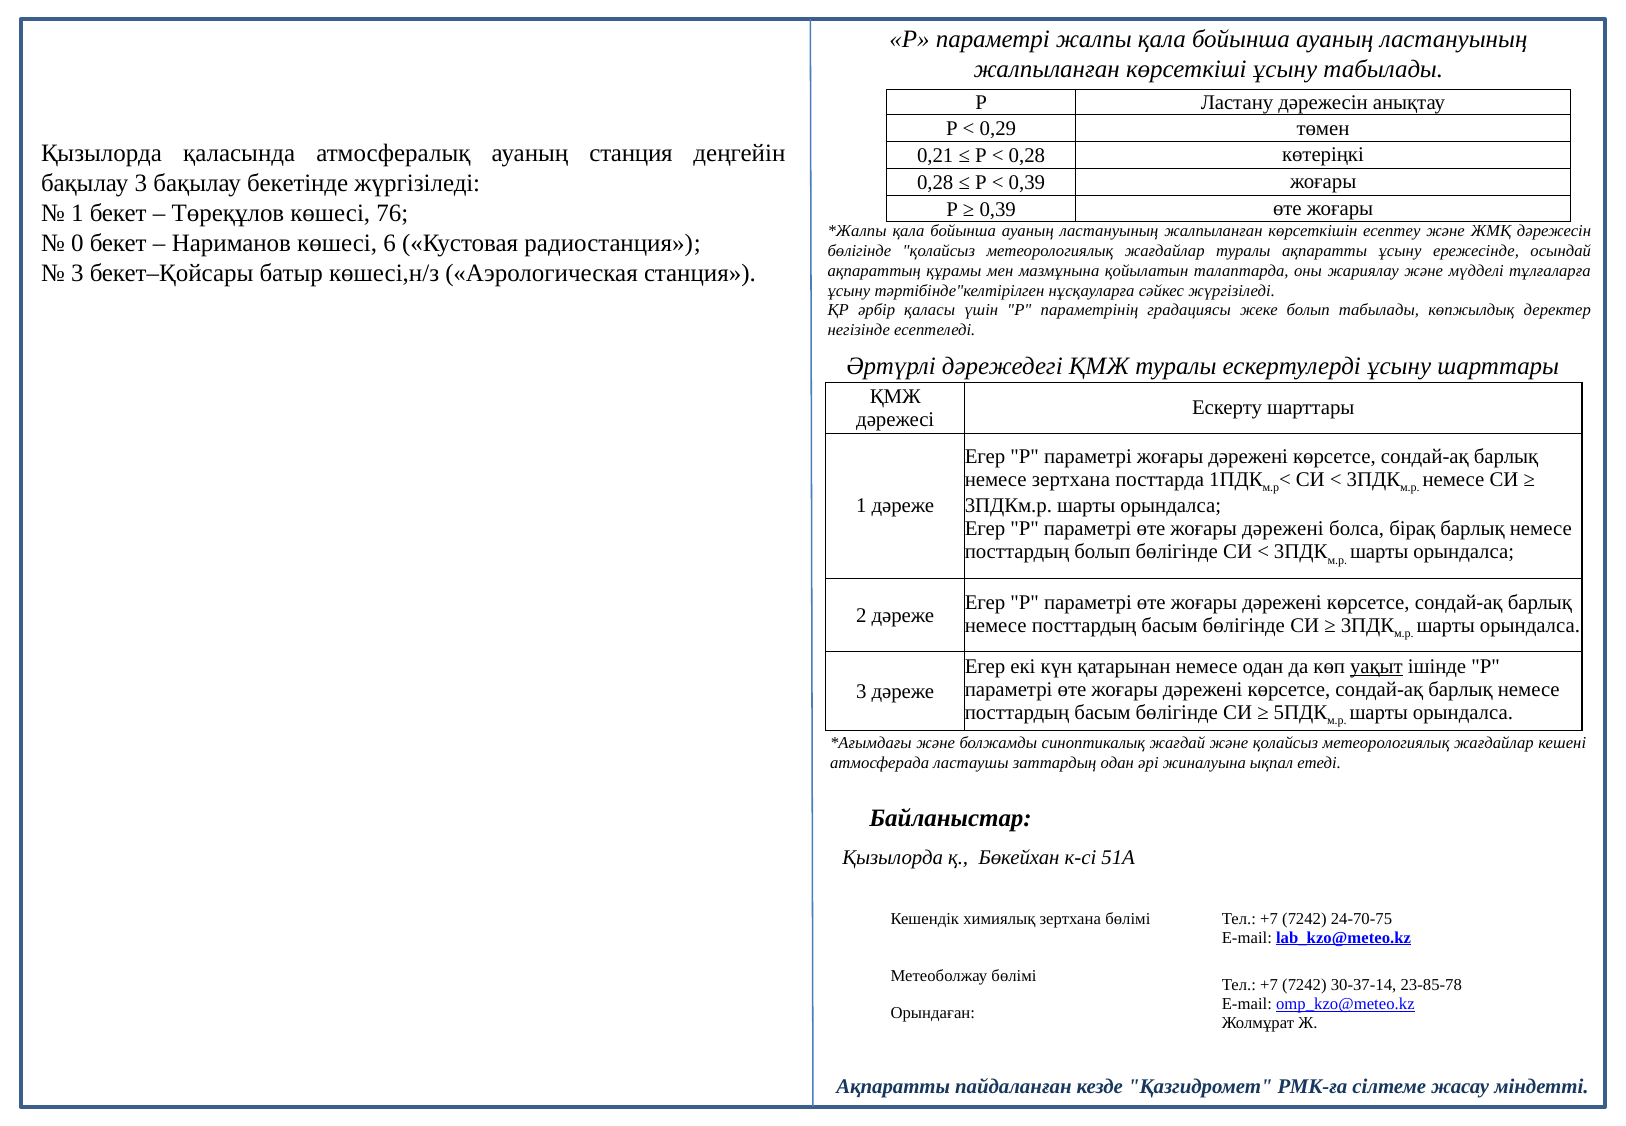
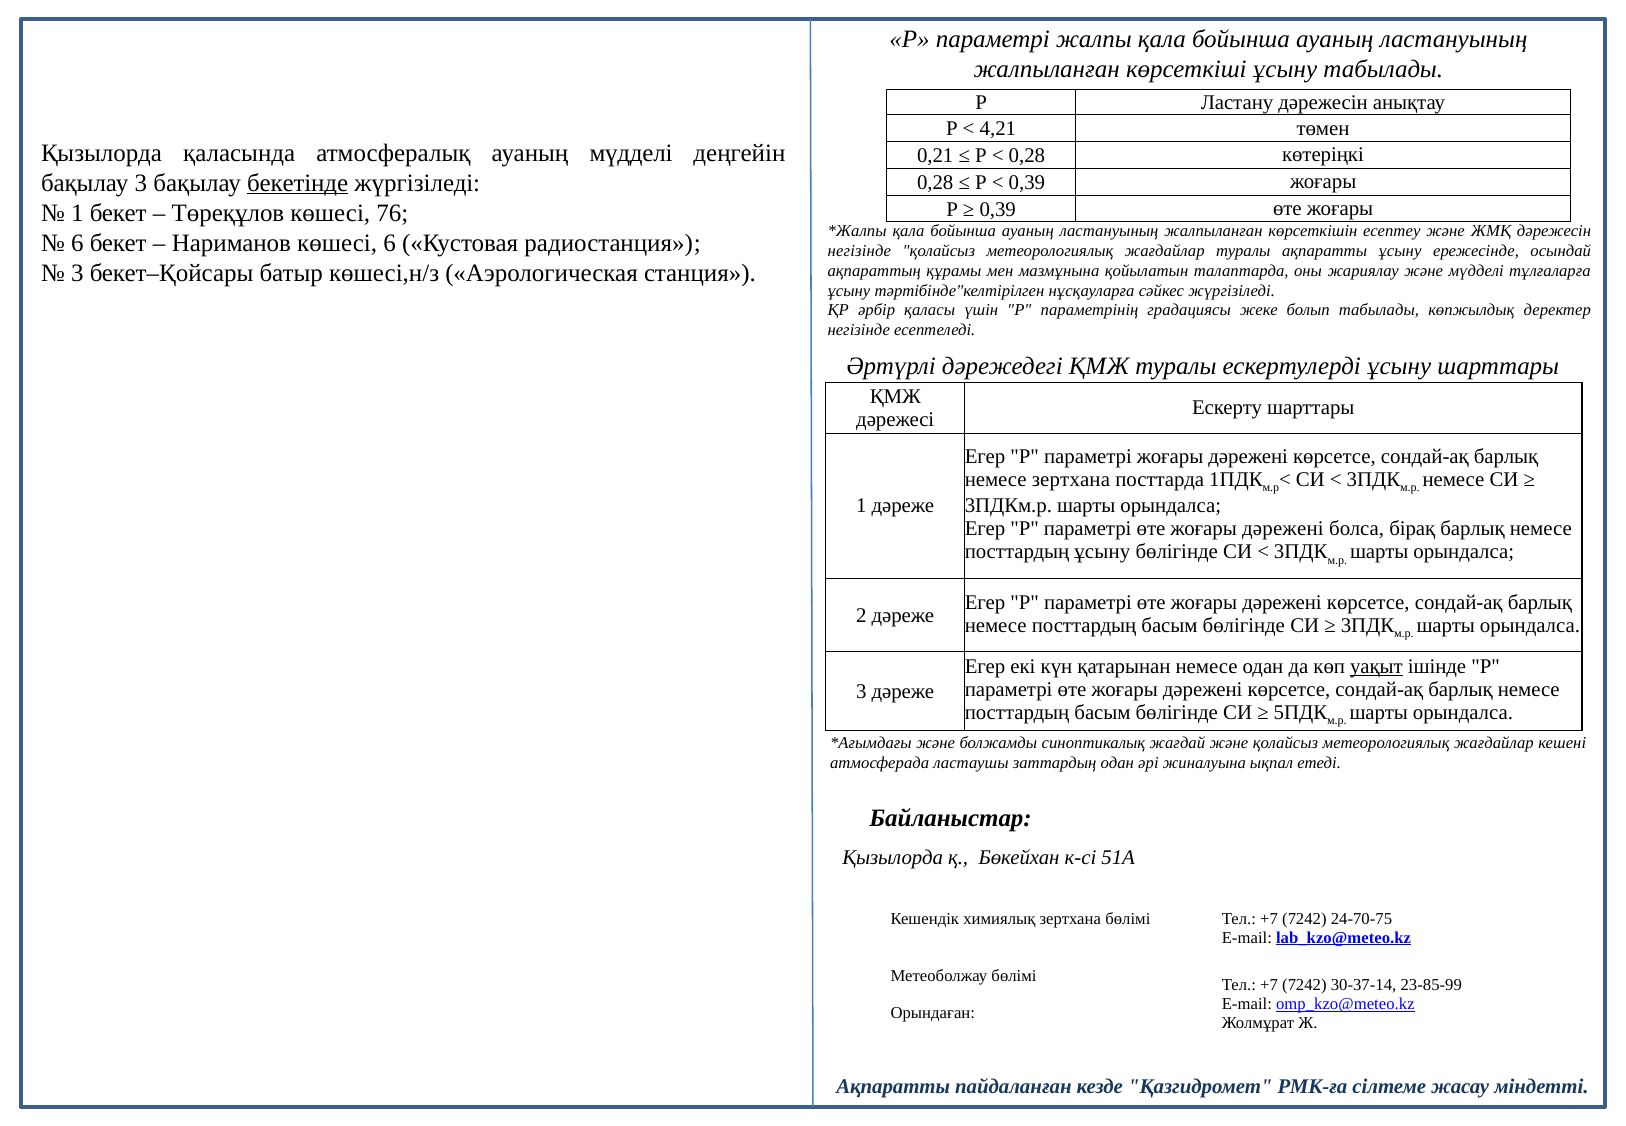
0,29: 0,29 -> 4,21
ауаның станция: станция -> мүдделі
бекетінде underline: none -> present
0 at (77, 243): 0 -> 6
бөлігінде at (859, 250): бөлігінде -> негізінде
посттардың болып: болып -> ұсыну
23-85-78: 23-85-78 -> 23-85-99
